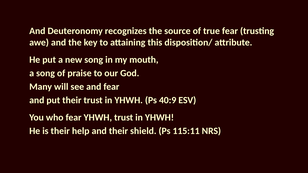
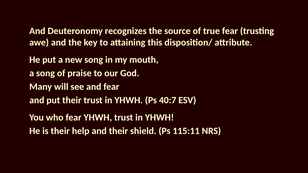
40:9: 40:9 -> 40:7
